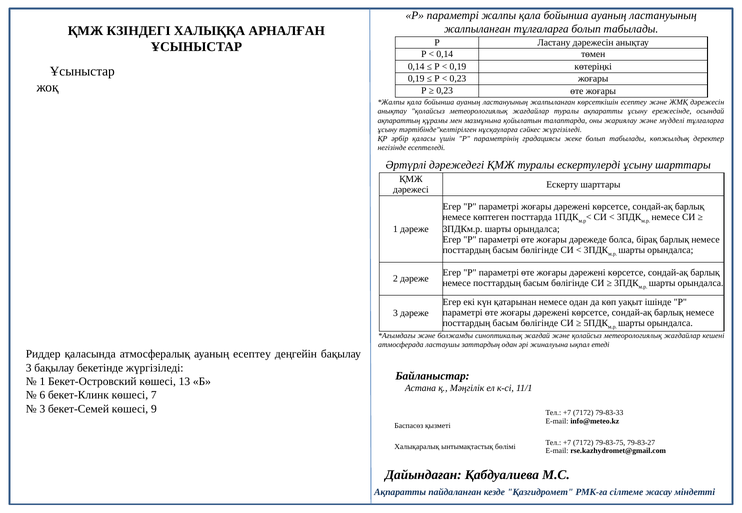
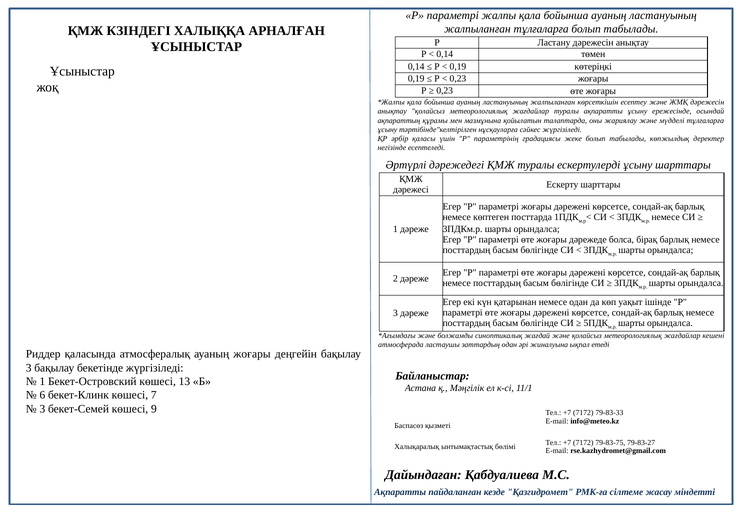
ауаның есептеу: есептеу -> жоғары
